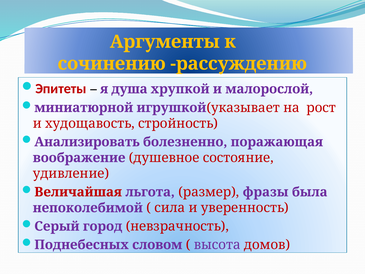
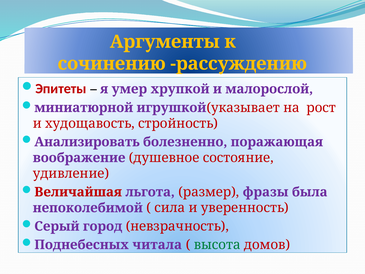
душа: душа -> умер
словом: словом -> читала
высота colour: purple -> green
